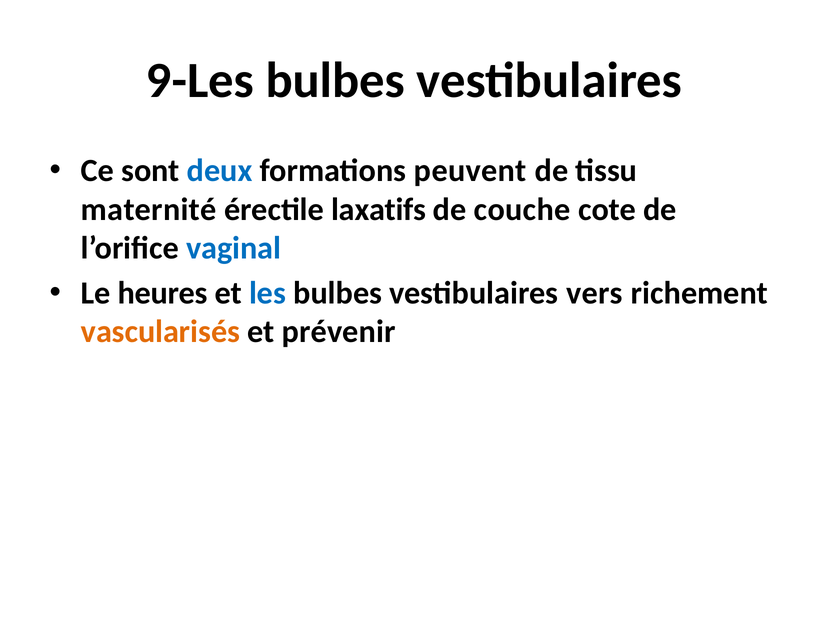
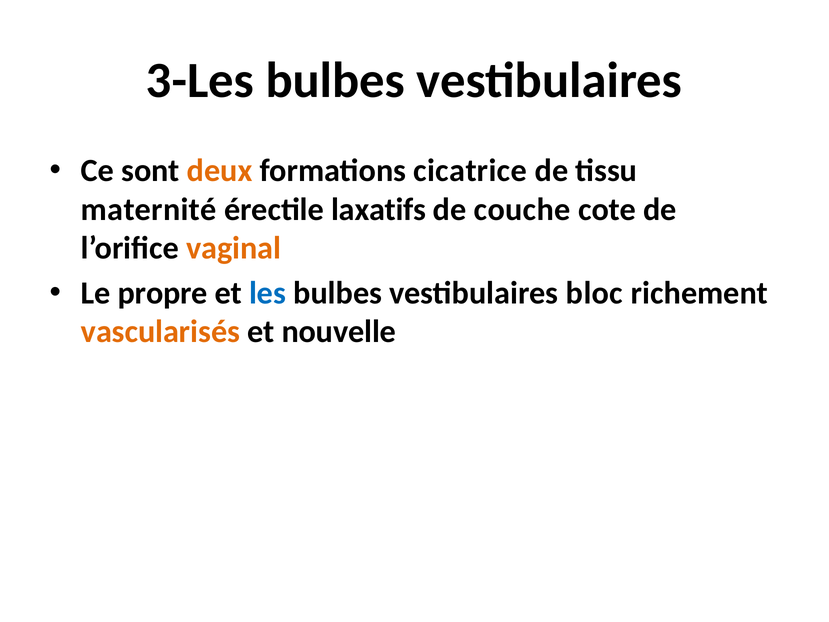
9-Les: 9-Les -> 3-Les
deux colour: blue -> orange
peuvent: peuvent -> cicatrice
vaginal colour: blue -> orange
heures: heures -> propre
vers: vers -> bloc
prévenir: prévenir -> nouvelle
